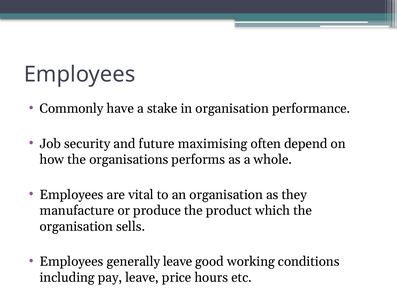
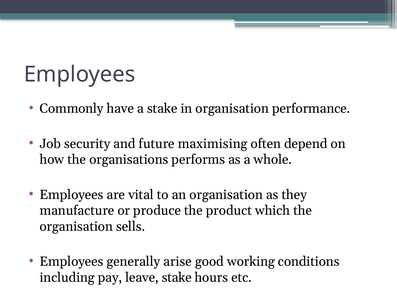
generally leave: leave -> arise
leave price: price -> stake
